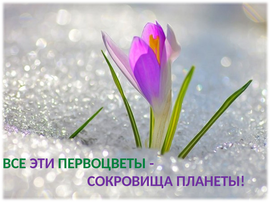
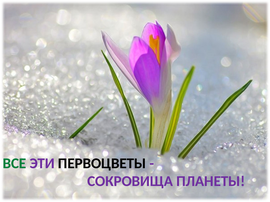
ПЕРВОЦВЕТЫ colour: green -> black
